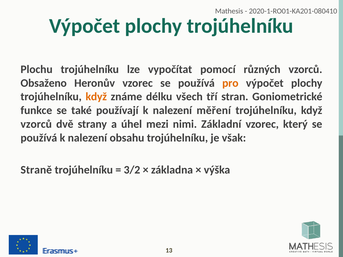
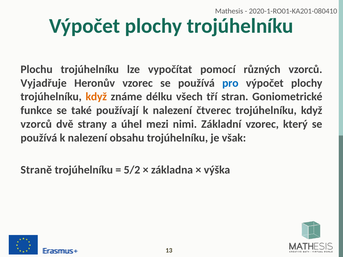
Obsaženo: Obsaženo -> Vyjadřuje
pro colour: orange -> blue
měření: měření -> čtverec
3/2: 3/2 -> 5/2
